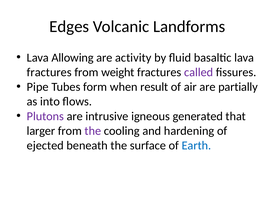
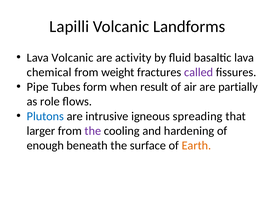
Edges: Edges -> Lapilli
Lava Allowing: Allowing -> Volcanic
fractures at (49, 72): fractures -> chemical
into: into -> role
Plutons colour: purple -> blue
generated: generated -> spreading
ejected: ejected -> enough
Earth colour: blue -> orange
